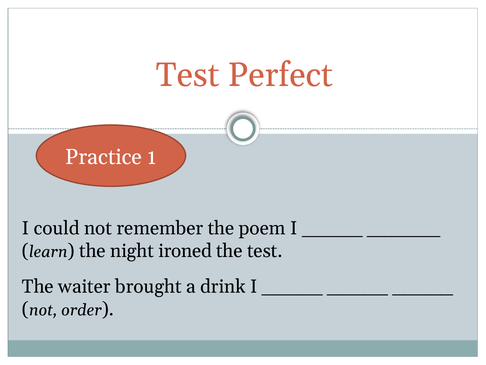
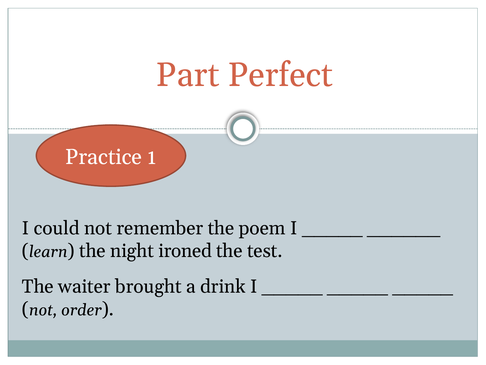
Test at (188, 75): Test -> Part
